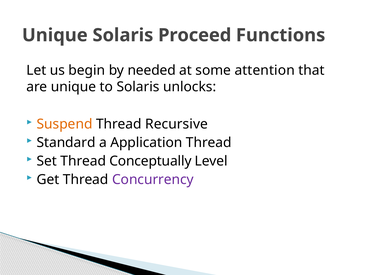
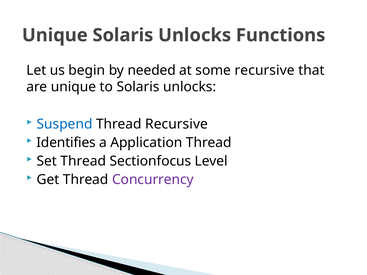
Unique Solaris Proceed: Proceed -> Unlocks
some attention: attention -> recursive
Suspend colour: orange -> blue
Standard: Standard -> Identifies
Conceptually: Conceptually -> Sectionfocus
